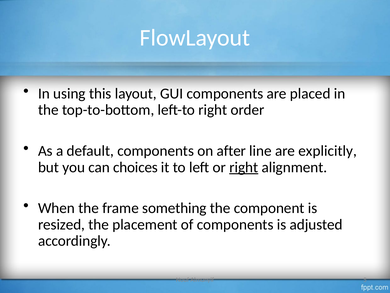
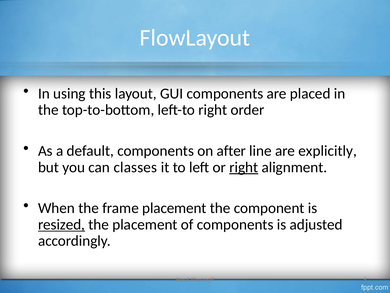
choices: choices -> classes
frame something: something -> placement
resized underline: none -> present
